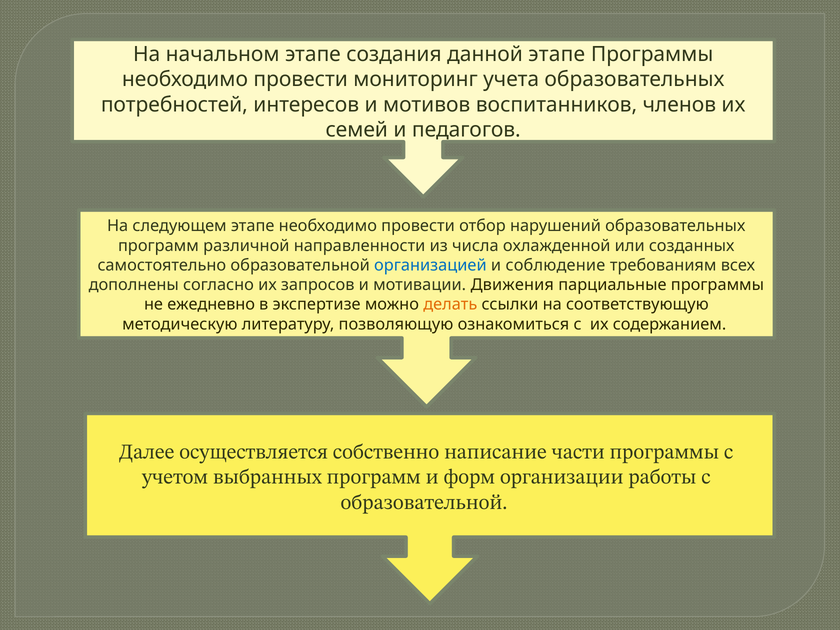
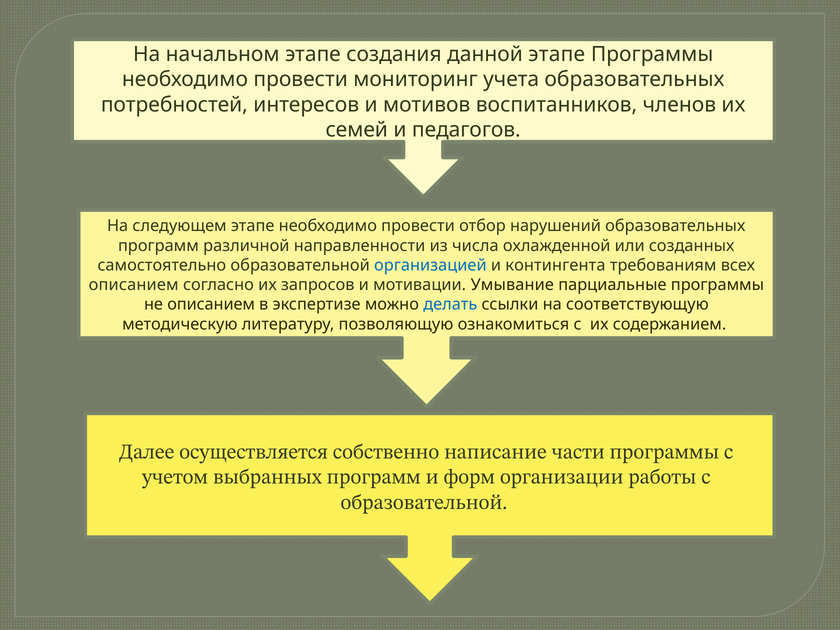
соблюдение: соблюдение -> контингента
дополнены at (134, 285): дополнены -> описанием
Движения: Движения -> Умывание
не ежедневно: ежедневно -> описанием
делать colour: orange -> blue
